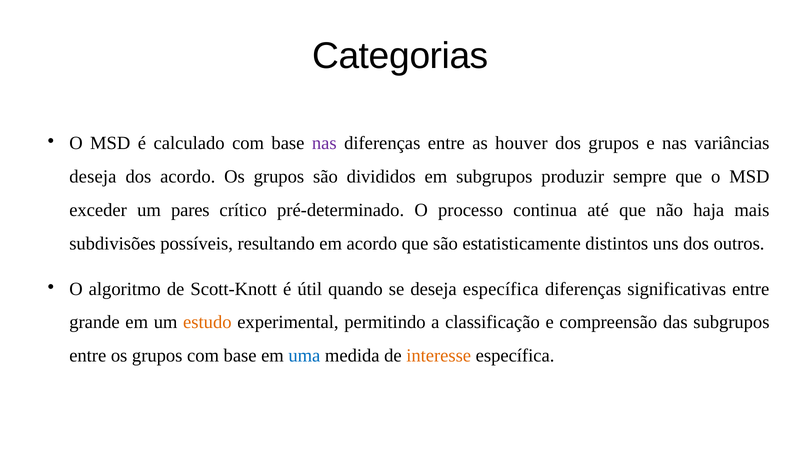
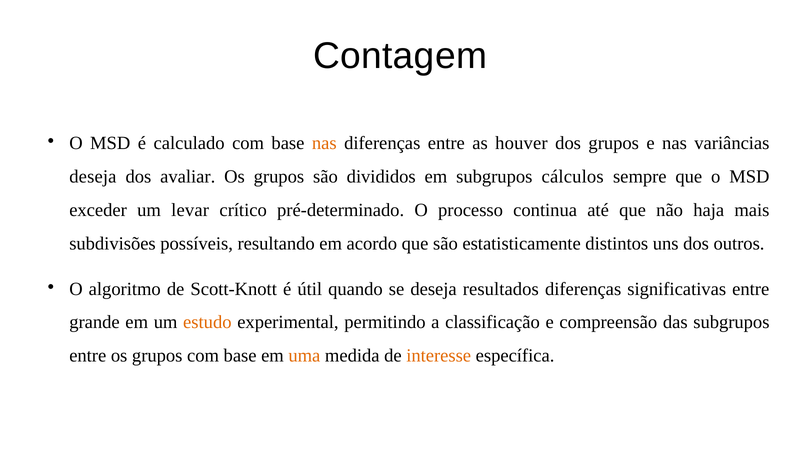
Categorias: Categorias -> Contagem
nas at (324, 143) colour: purple -> orange
dos acordo: acordo -> avaliar
produzir: produzir -> cálculos
pares: pares -> levar
deseja específica: específica -> resultados
uma colour: blue -> orange
